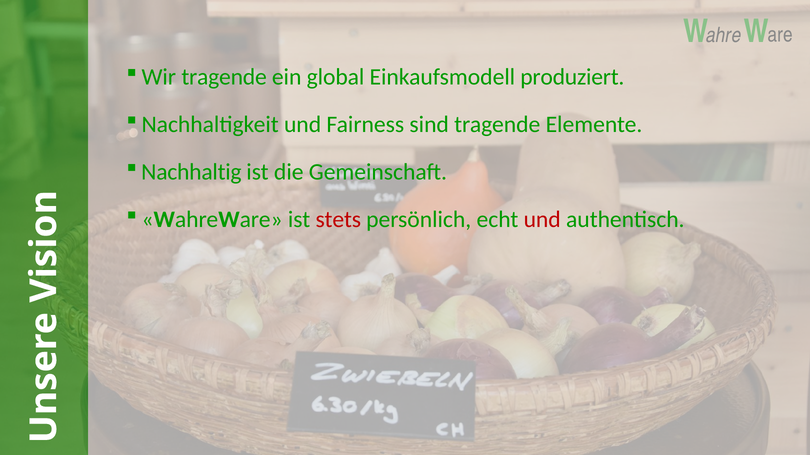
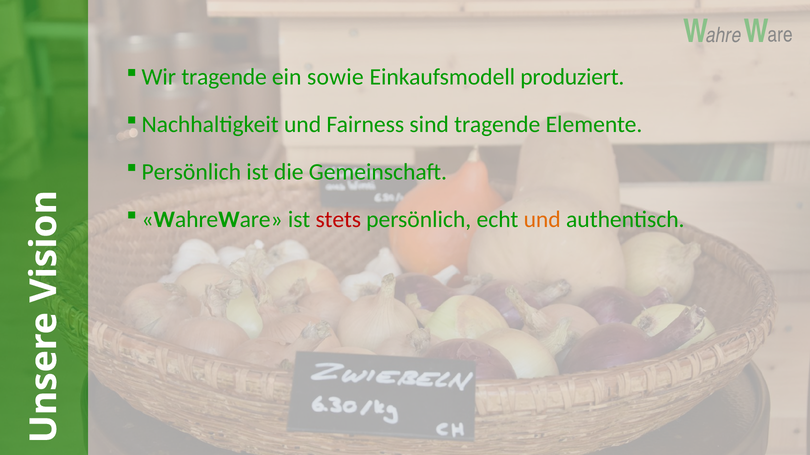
global: global -> sowie
Nachhaltig at (191, 172): Nachhaltig -> Persönlich
und at (542, 220) colour: red -> orange
